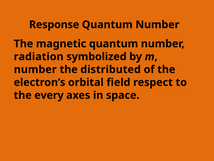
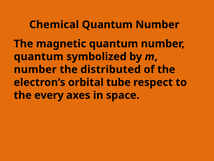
Response: Response -> Chemical
radiation at (39, 56): radiation -> quantum
field: field -> tube
